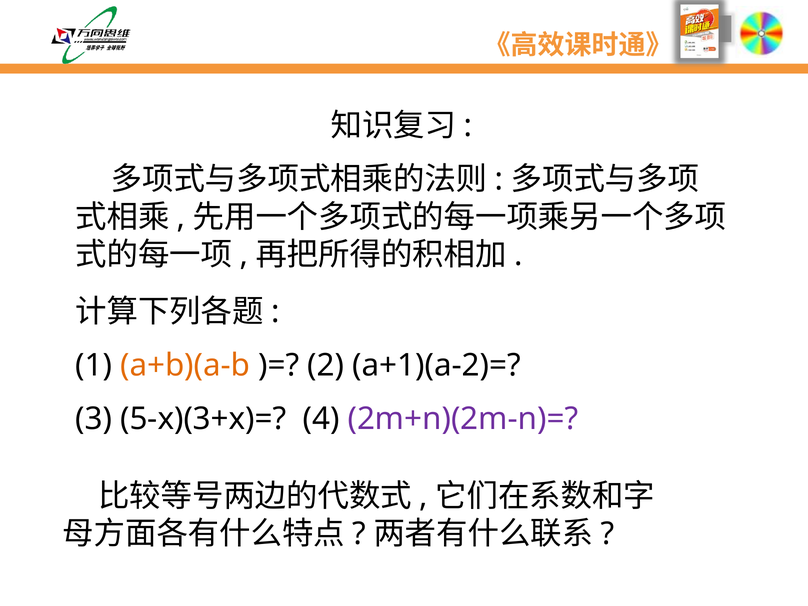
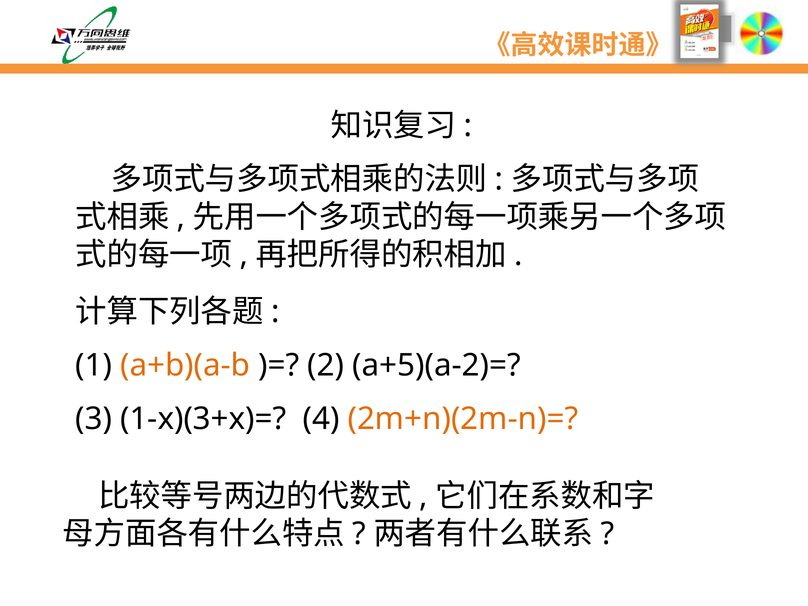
a+1)(a-2)=: a+1)(a-2)= -> a+5)(a-2)=
5-x)(3+x)=: 5-x)(3+x)= -> 1-x)(3+x)=
2m+n)(2m-n)= colour: purple -> orange
